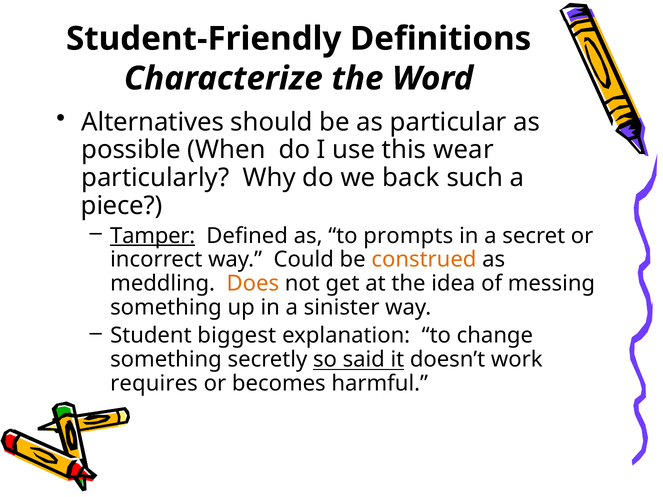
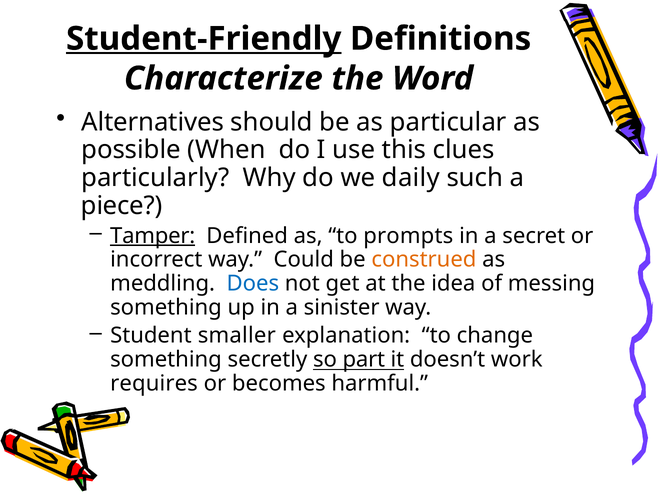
Student-Friendly underline: none -> present
wear: wear -> clues
back: back -> daily
Does colour: orange -> blue
biggest: biggest -> smaller
said: said -> part
